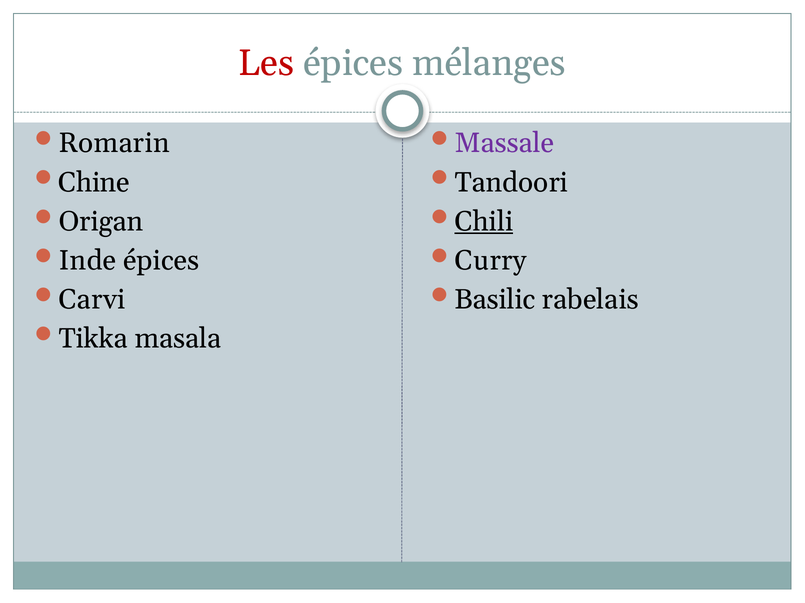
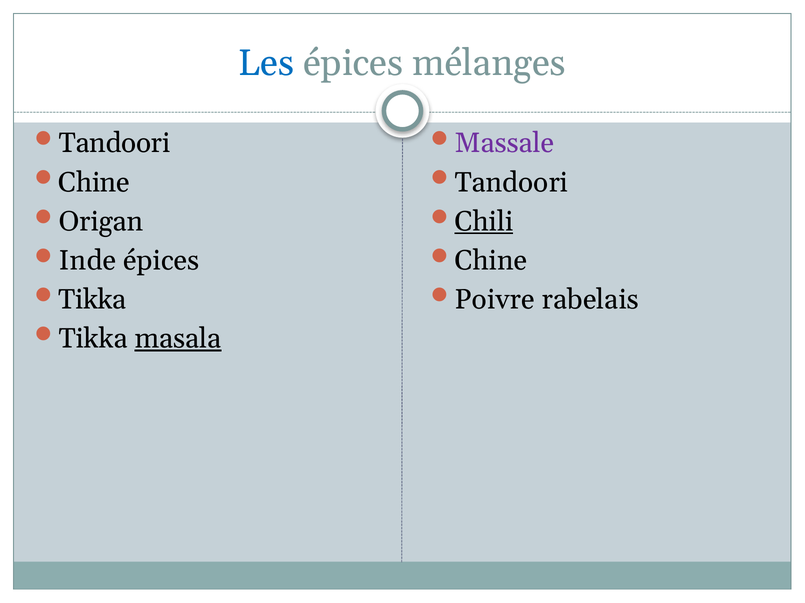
Les colour: red -> blue
Romarin at (114, 143): Romarin -> Tandoori
Curry at (491, 261): Curry -> Chine
Carvi at (92, 300): Carvi -> Tikka
Basilic: Basilic -> Poivre
masala underline: none -> present
